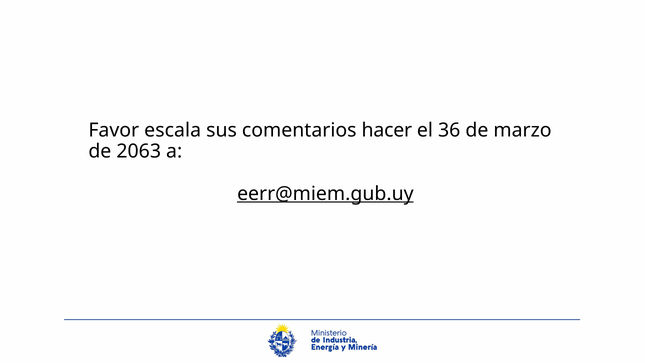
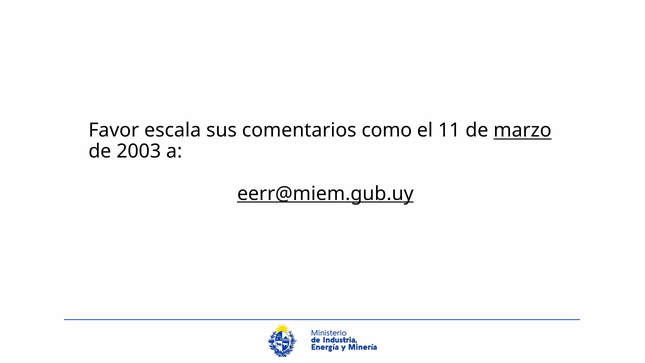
hacer: hacer -> como
36: 36 -> 11
marzo underline: none -> present
2063: 2063 -> 2003
